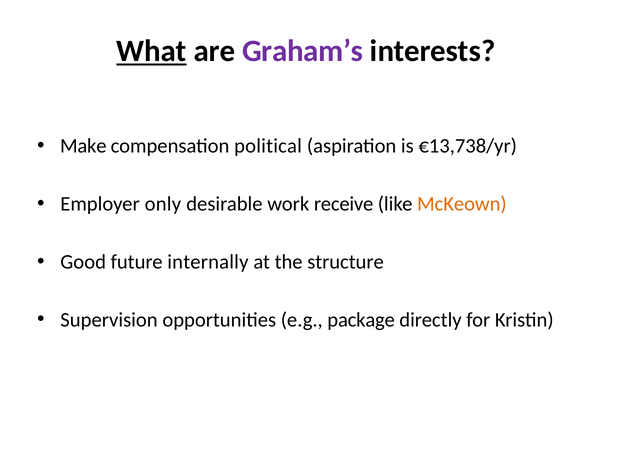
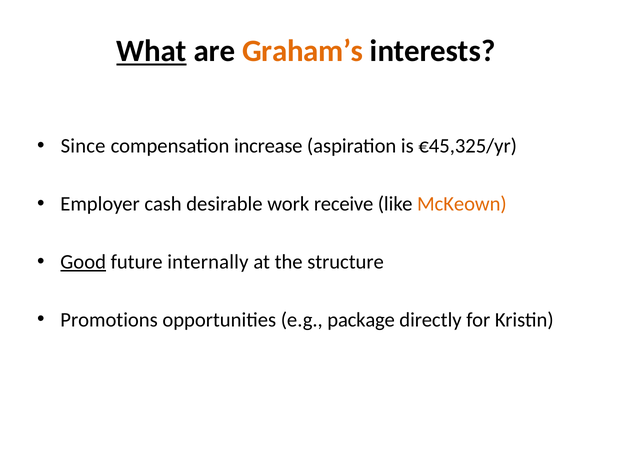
Graham’s colour: purple -> orange
Make: Make -> Since
political: political -> increase
€13,738/yr: €13,738/yr -> €45,325/yr
only: only -> cash
Good underline: none -> present
Supervision: Supervision -> Promotions
